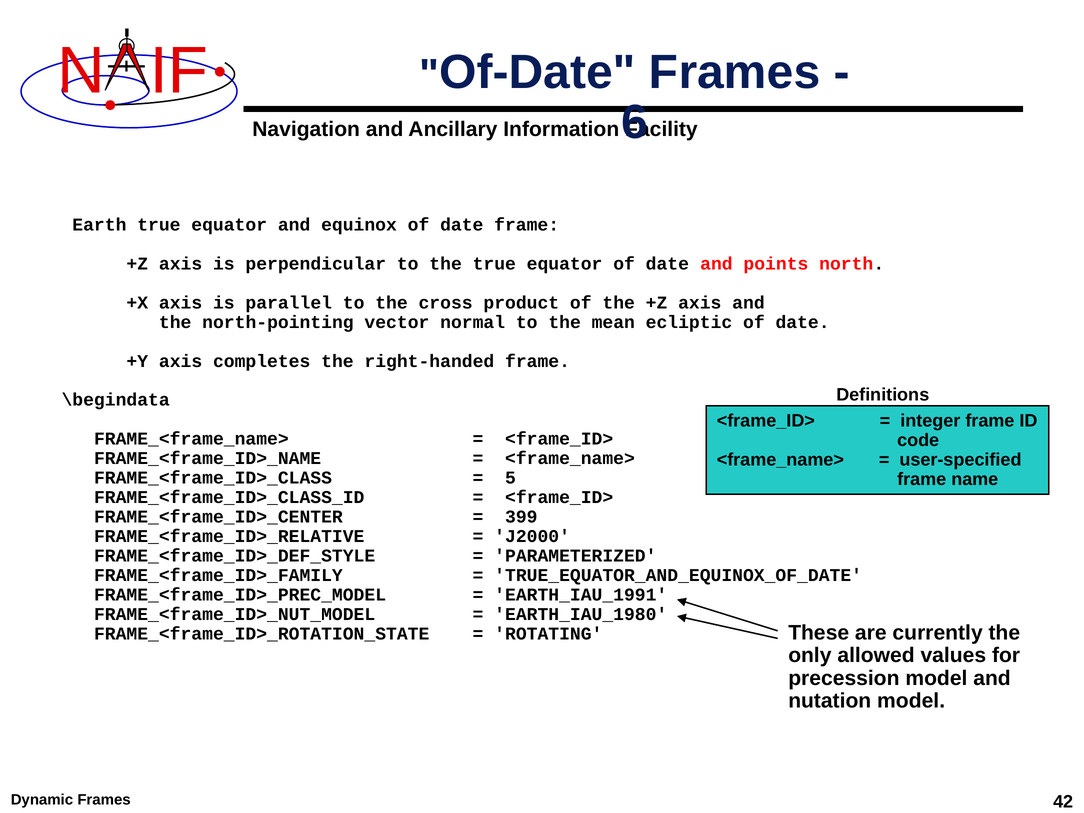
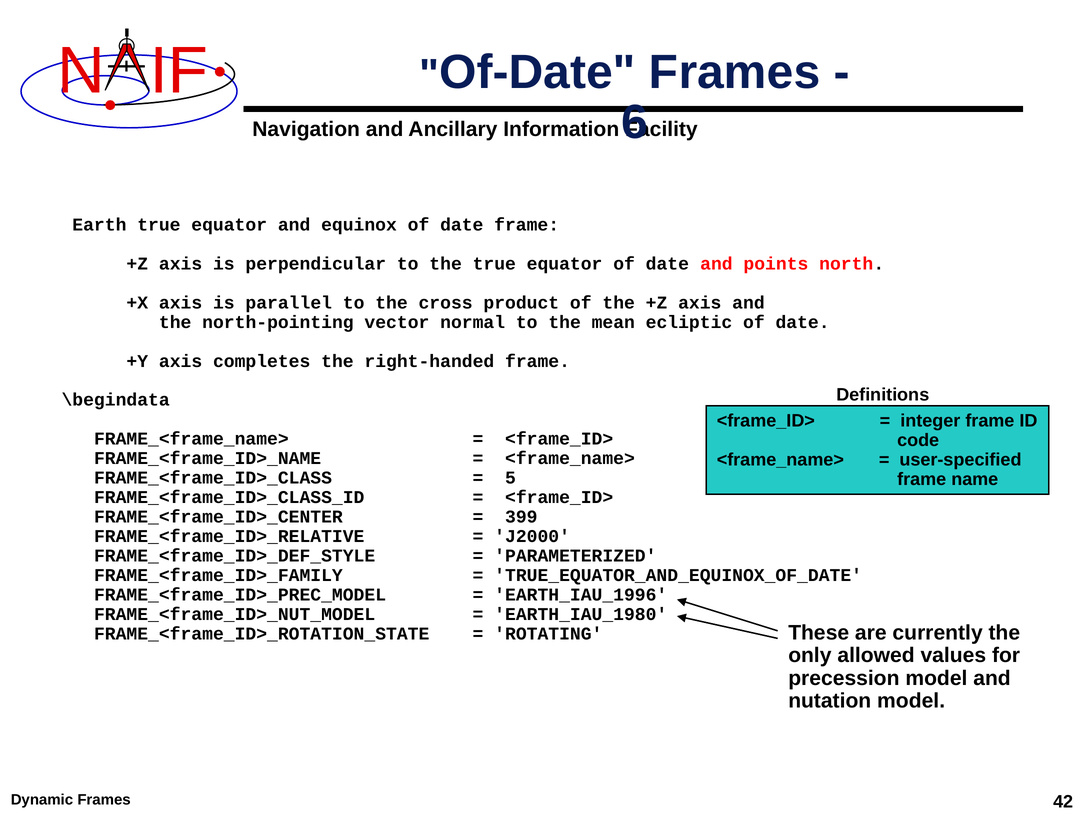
EARTH_IAU_1991: EARTH_IAU_1991 -> EARTH_IAU_1996
